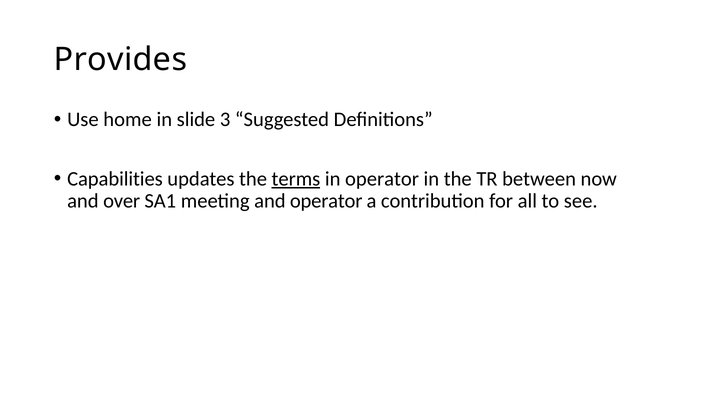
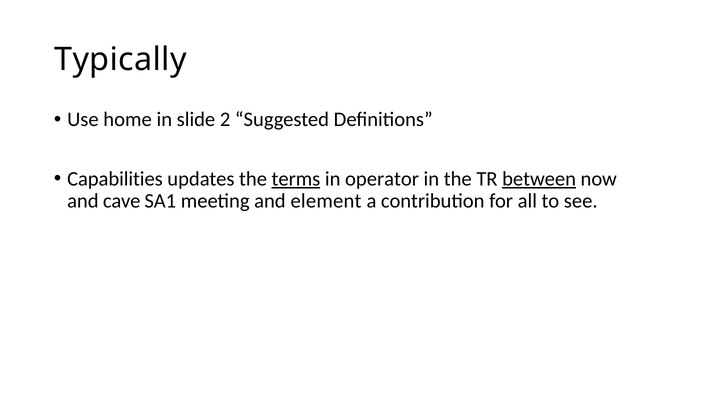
Provides: Provides -> Typically
3: 3 -> 2
between underline: none -> present
over: over -> cave
and operator: operator -> element
